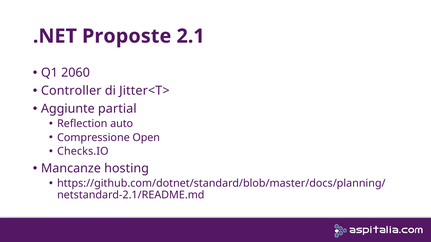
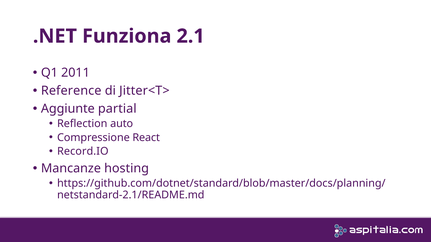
Proposte: Proposte -> Funziona
2060: 2060 -> 2011
Controller: Controller -> Reference
Open: Open -> React
Checks.IO: Checks.IO -> Record.IO
